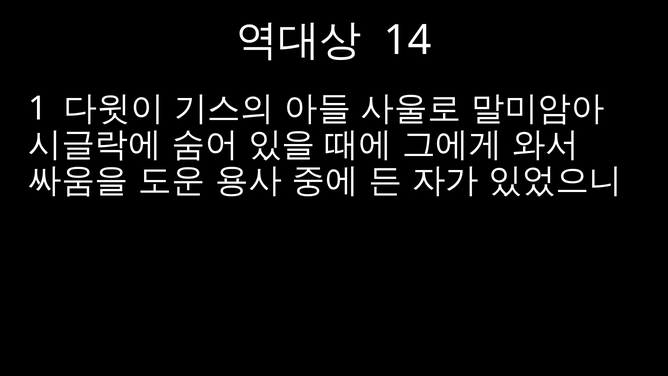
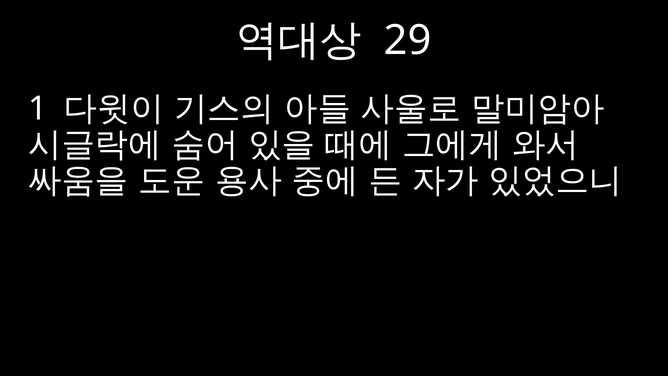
14: 14 -> 29
